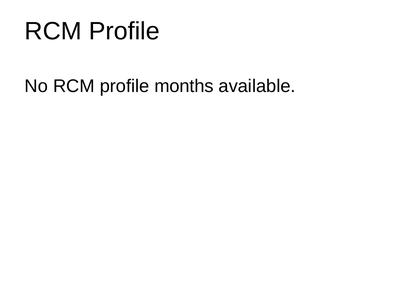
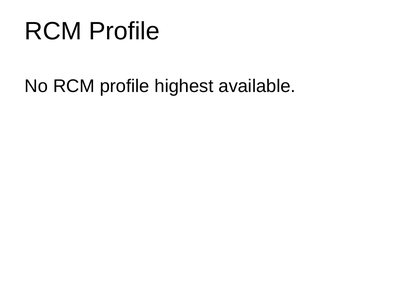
months: months -> highest
